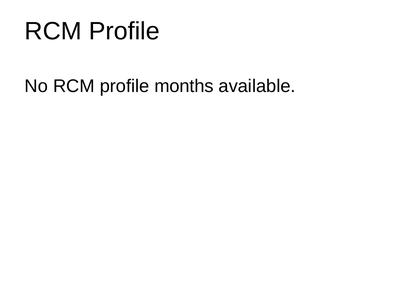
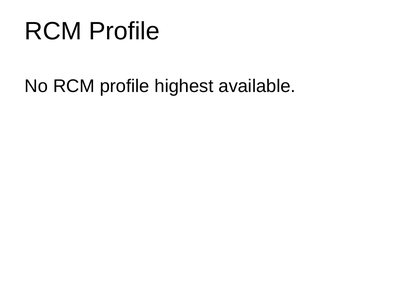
months: months -> highest
